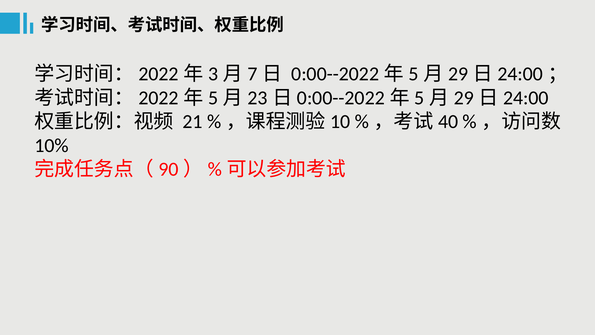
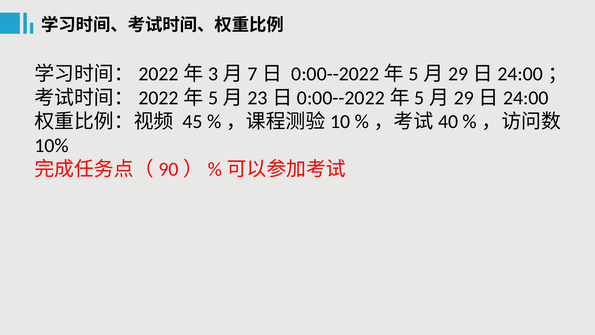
21: 21 -> 45
